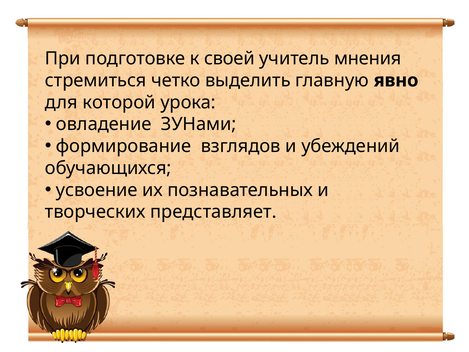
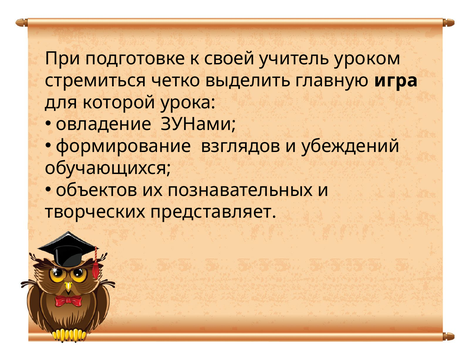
мнения: мнения -> уроком
явно: явно -> игра
усвоение: усвоение -> объектов
